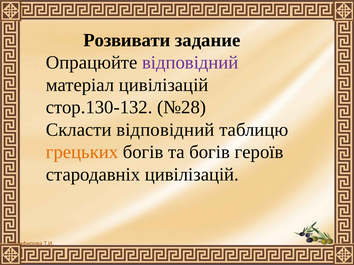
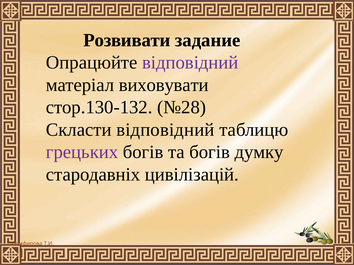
матеріал цивілізацій: цивілізацій -> виховувати
грецьких colour: orange -> purple
героїв: героїв -> думку
